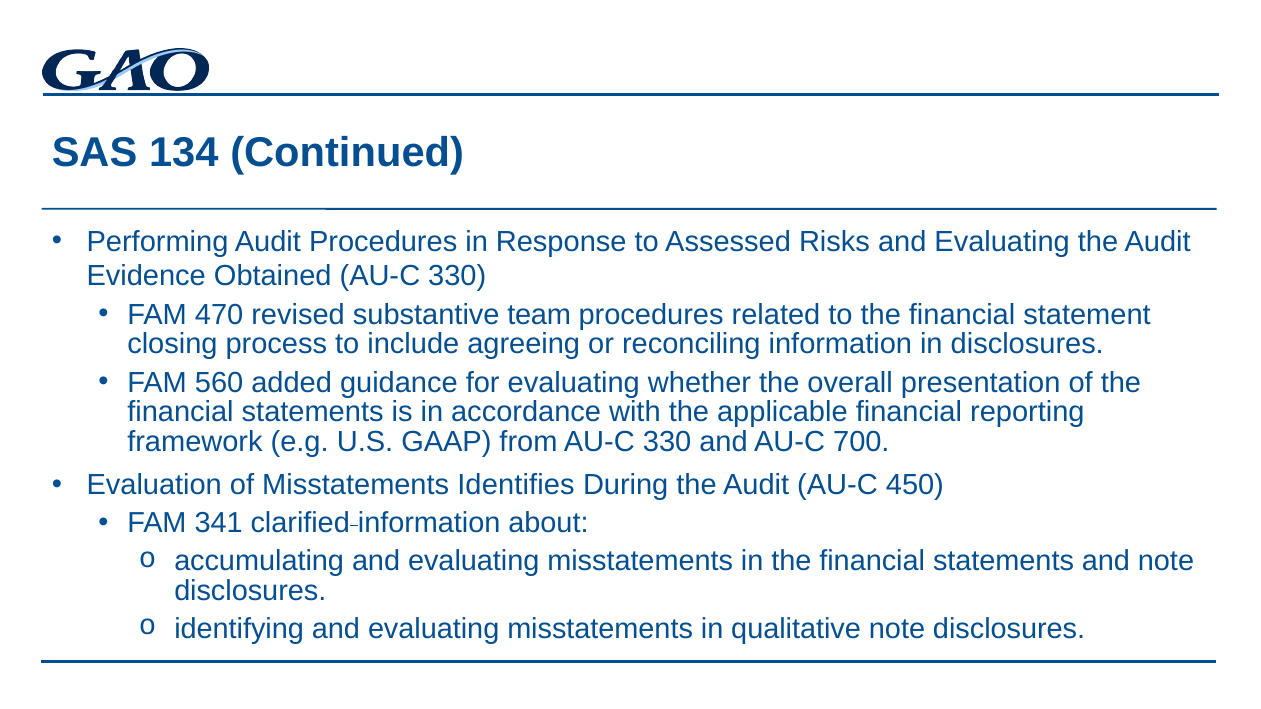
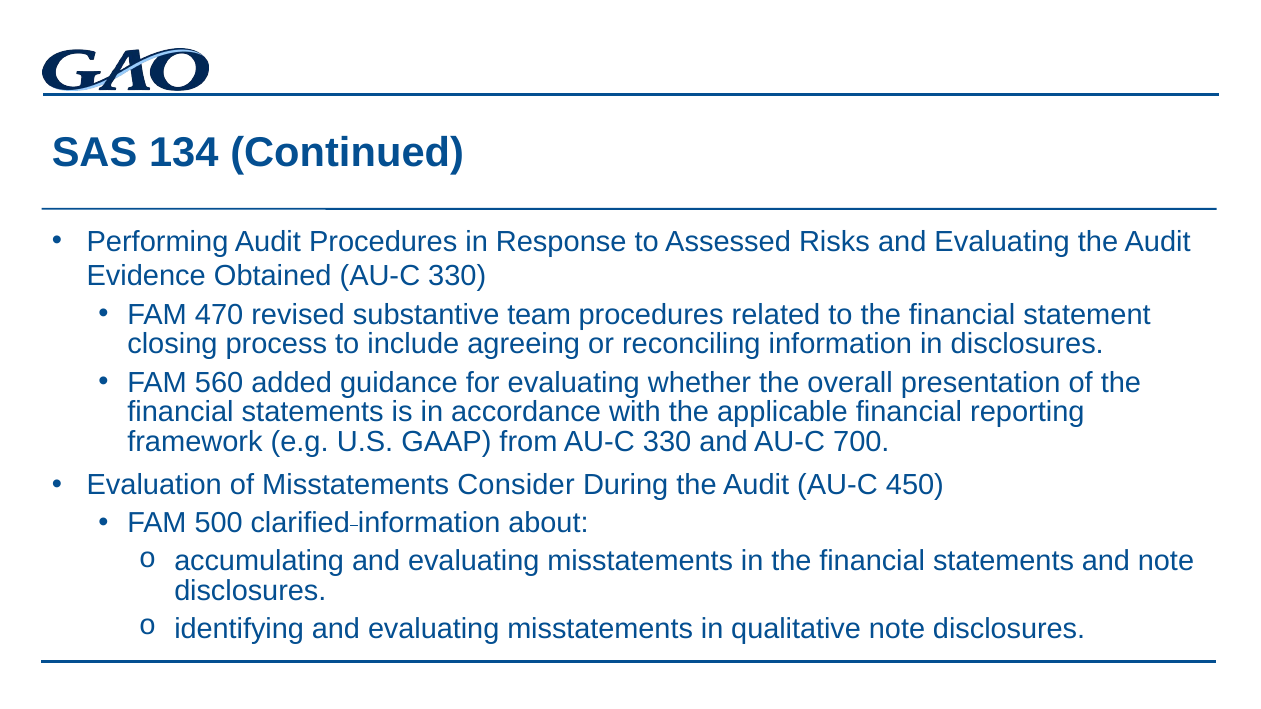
Identifies: Identifies -> Consider
341: 341 -> 500
